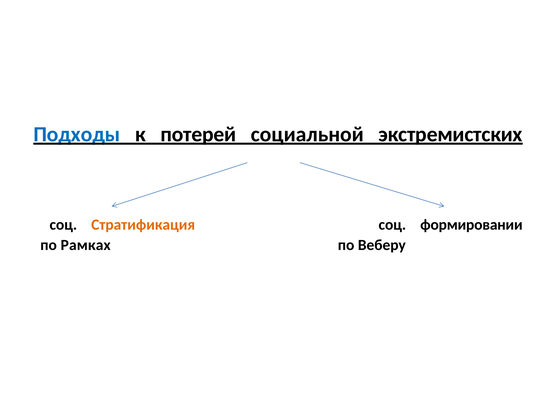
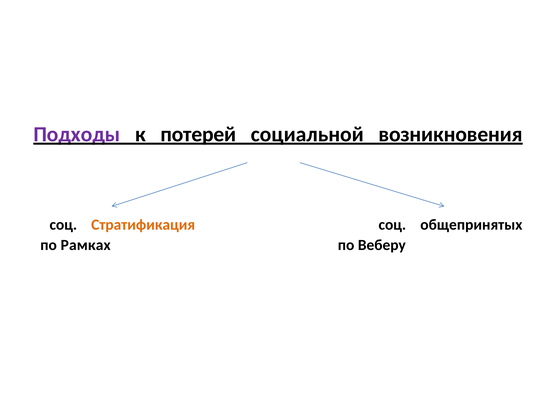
Подходы colour: blue -> purple
экстремистских: экстремистских -> возникновения
формировании: формировании -> общепринятых
